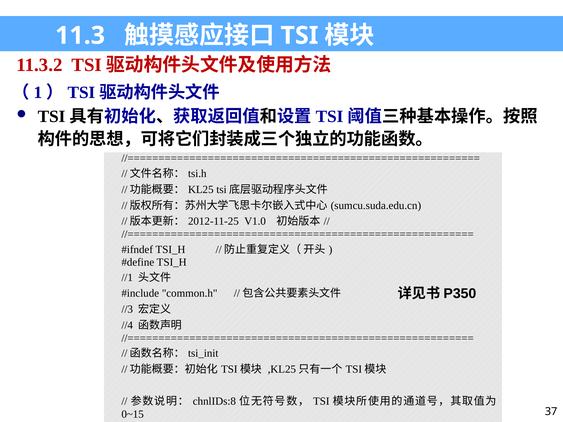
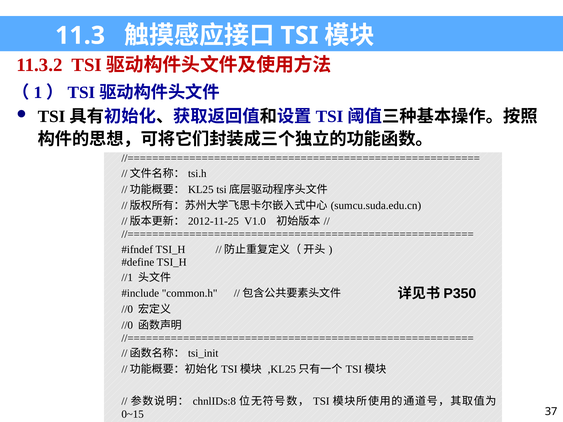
//3 at (127, 310): //3 -> //0
//4 at (127, 325): //4 -> //0
